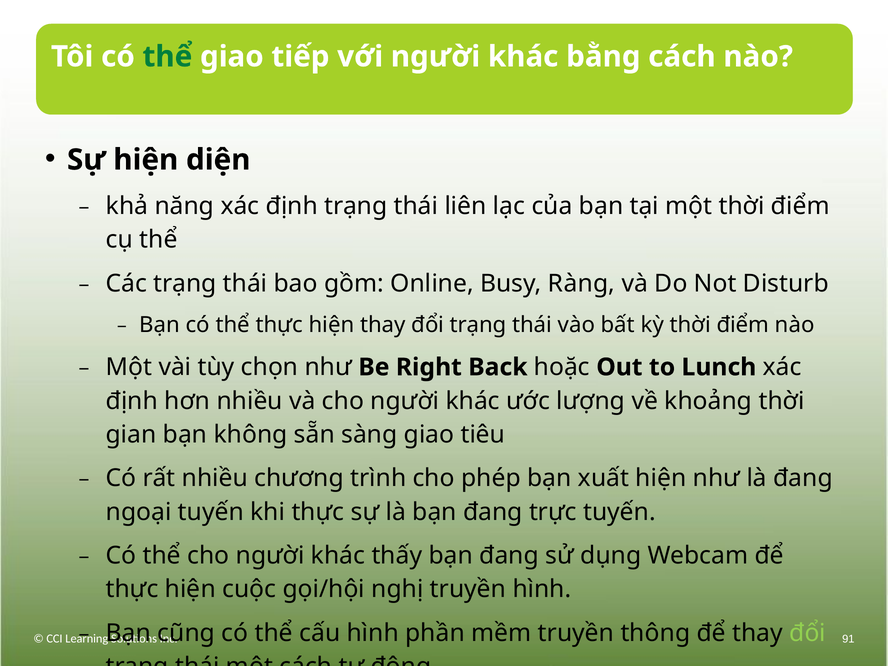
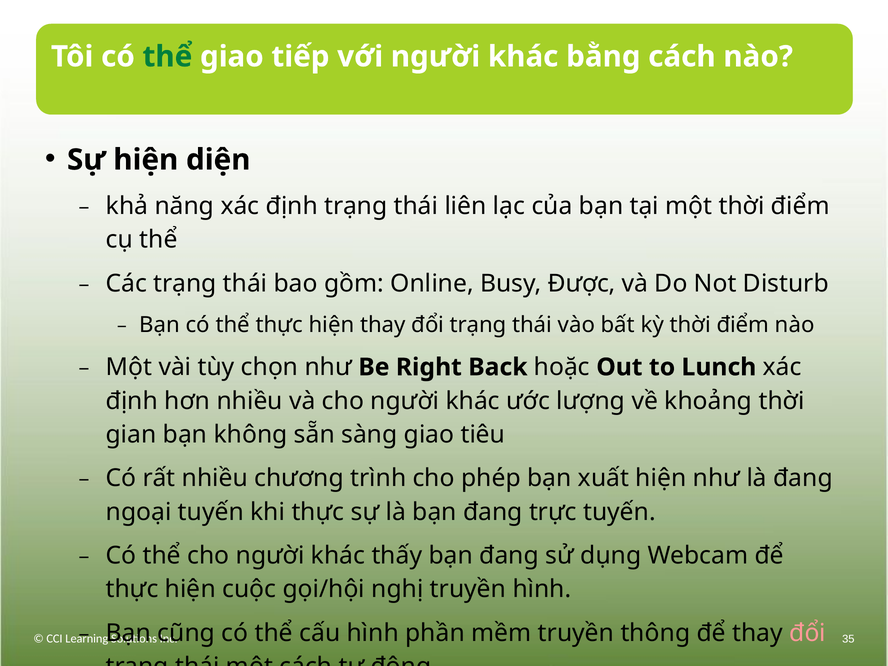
Ràng: Ràng -> Được
đổi at (808, 633) colour: light green -> pink
91: 91 -> 35
